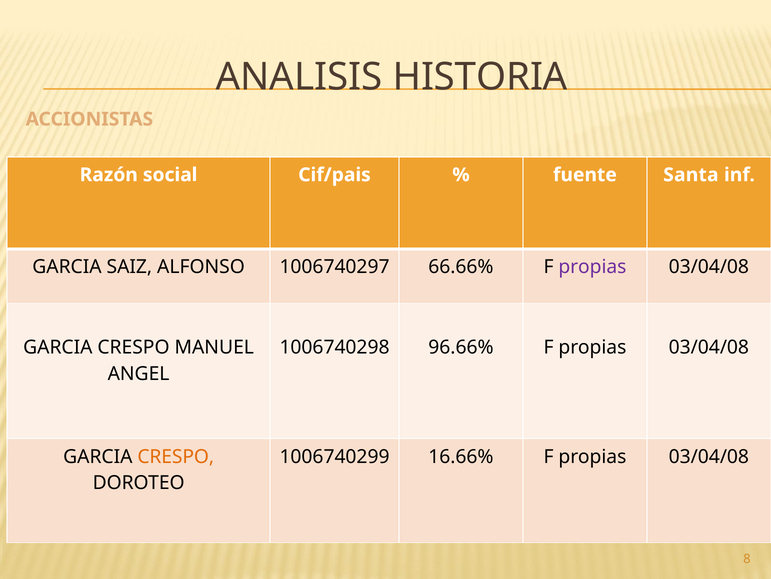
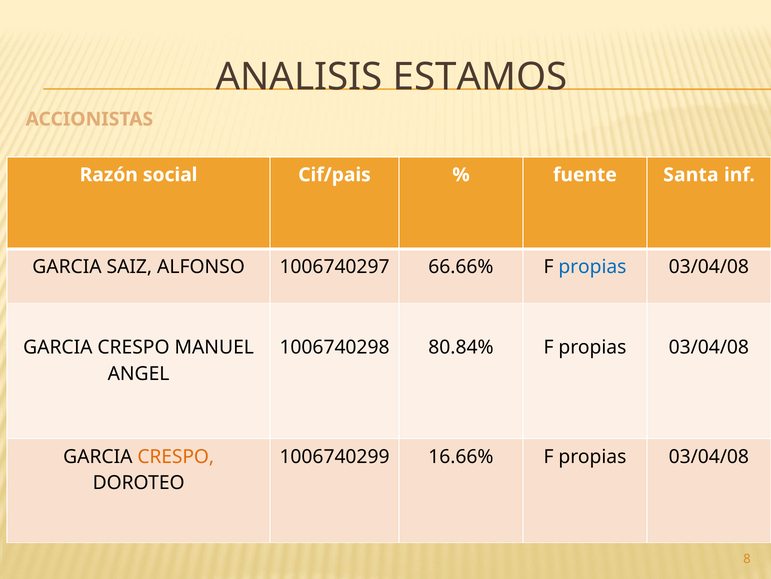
HISTORIA: HISTORIA -> ESTAMOS
propias at (592, 267) colour: purple -> blue
96.66%: 96.66% -> 80.84%
